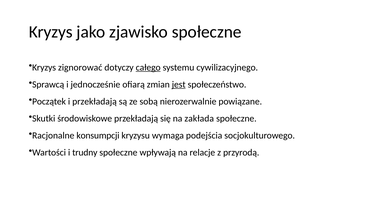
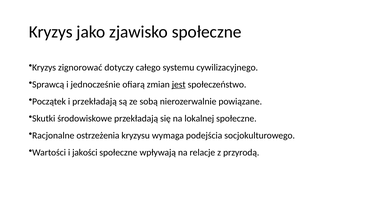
całego underline: present -> none
zakłada: zakłada -> lokalnej
konsumpcji: konsumpcji -> ostrzeżenia
trudny: trudny -> jakości
